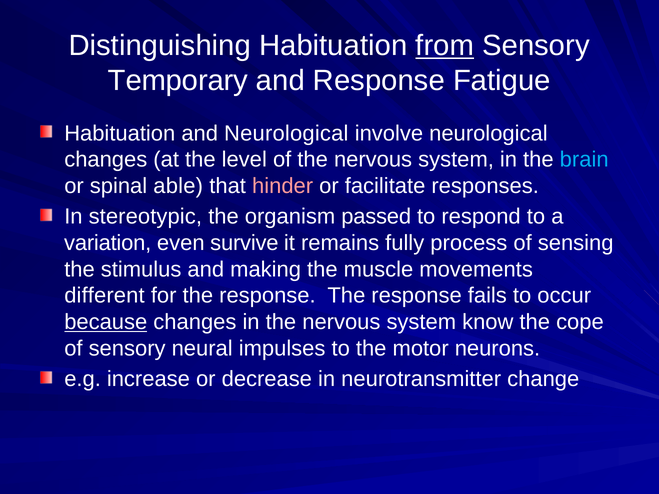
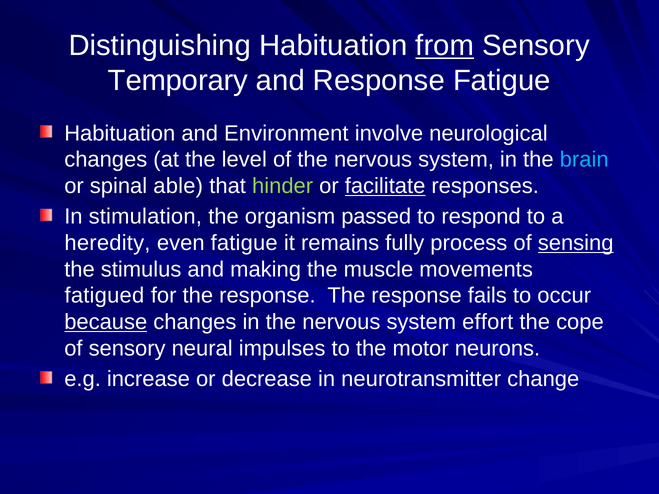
and Neurological: Neurological -> Environment
hinder colour: pink -> light green
facilitate underline: none -> present
stereotypic: stereotypic -> stimulation
variation: variation -> heredity
even survive: survive -> fatigue
sensing underline: none -> present
different: different -> fatigued
know: know -> effort
